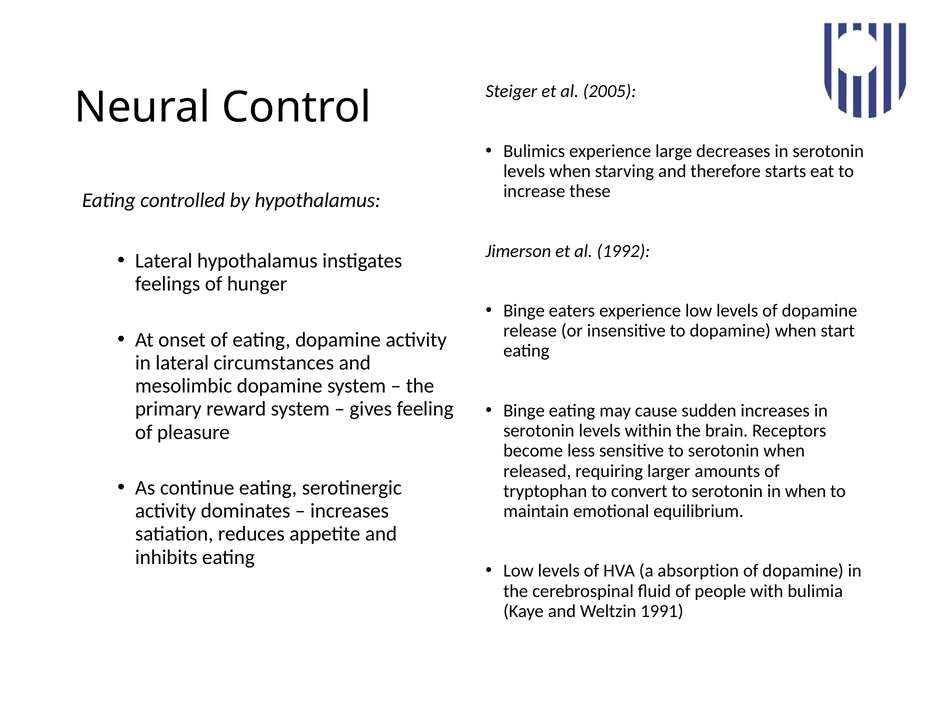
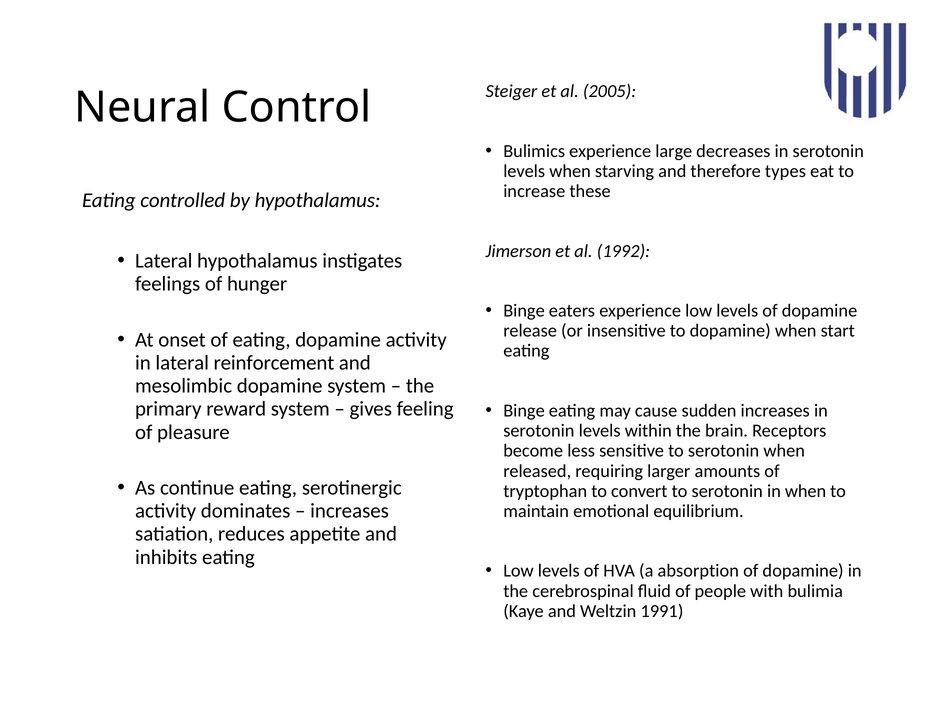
starts: starts -> types
circumstances: circumstances -> reinforcement
